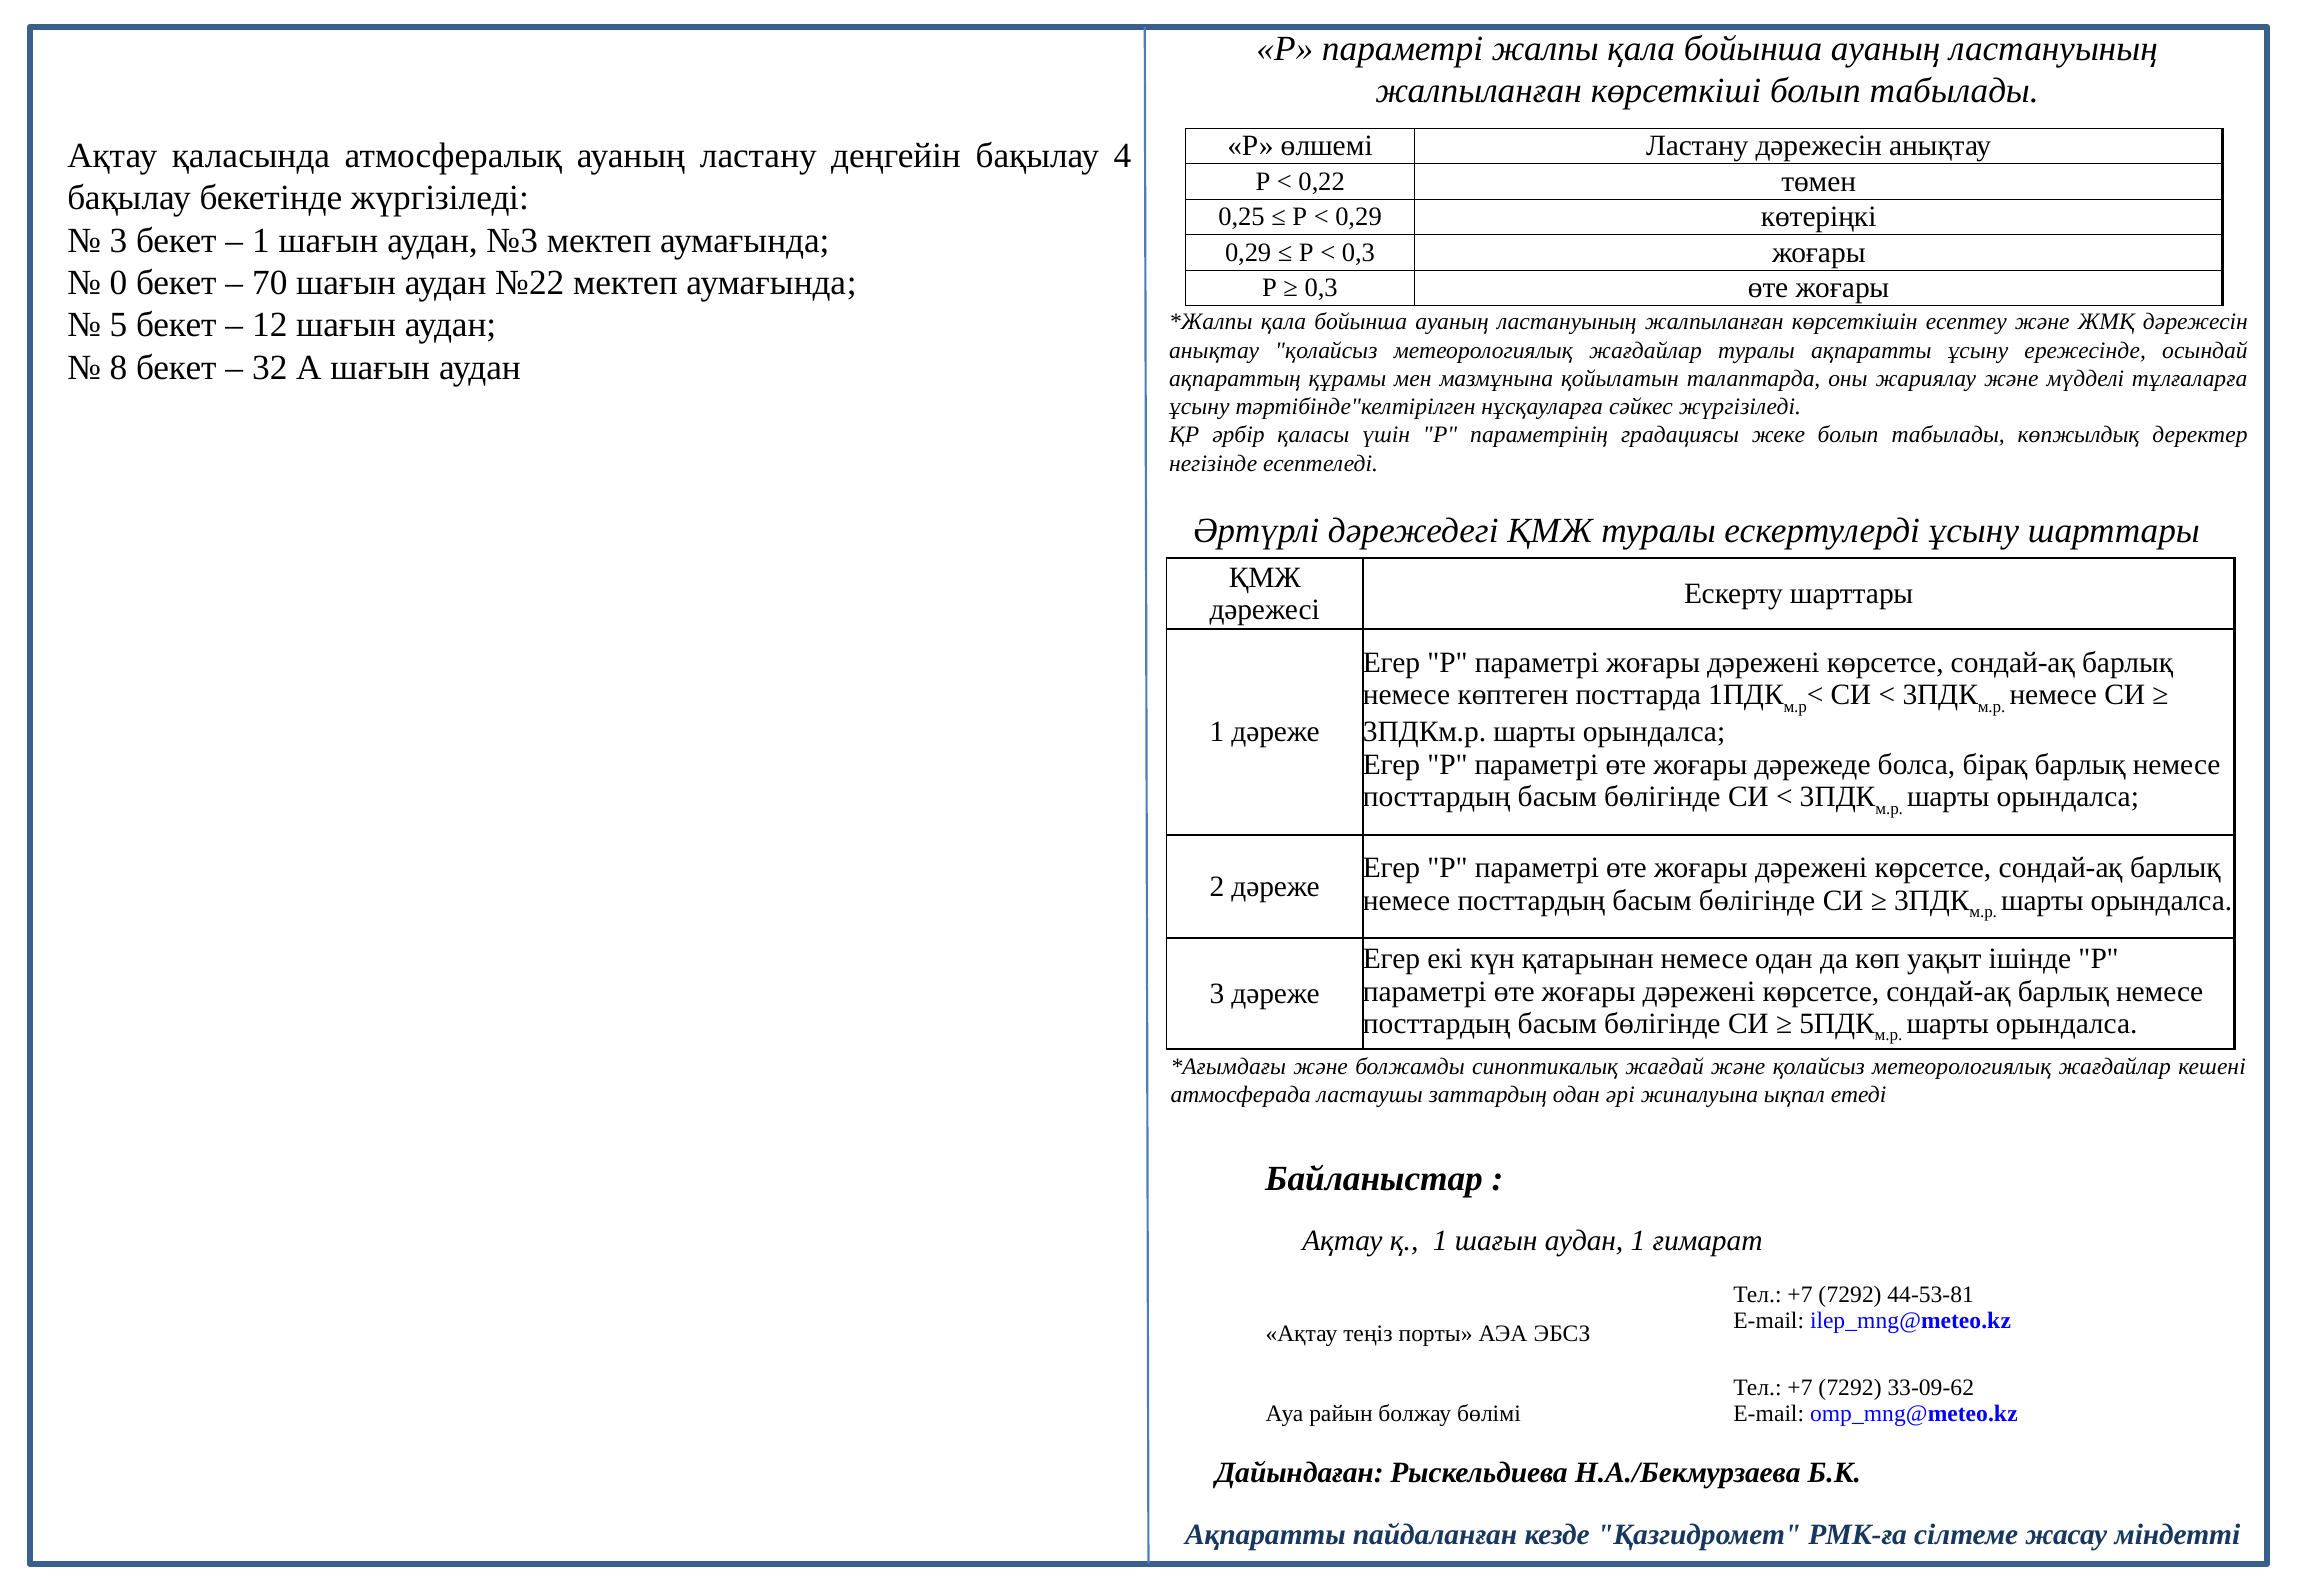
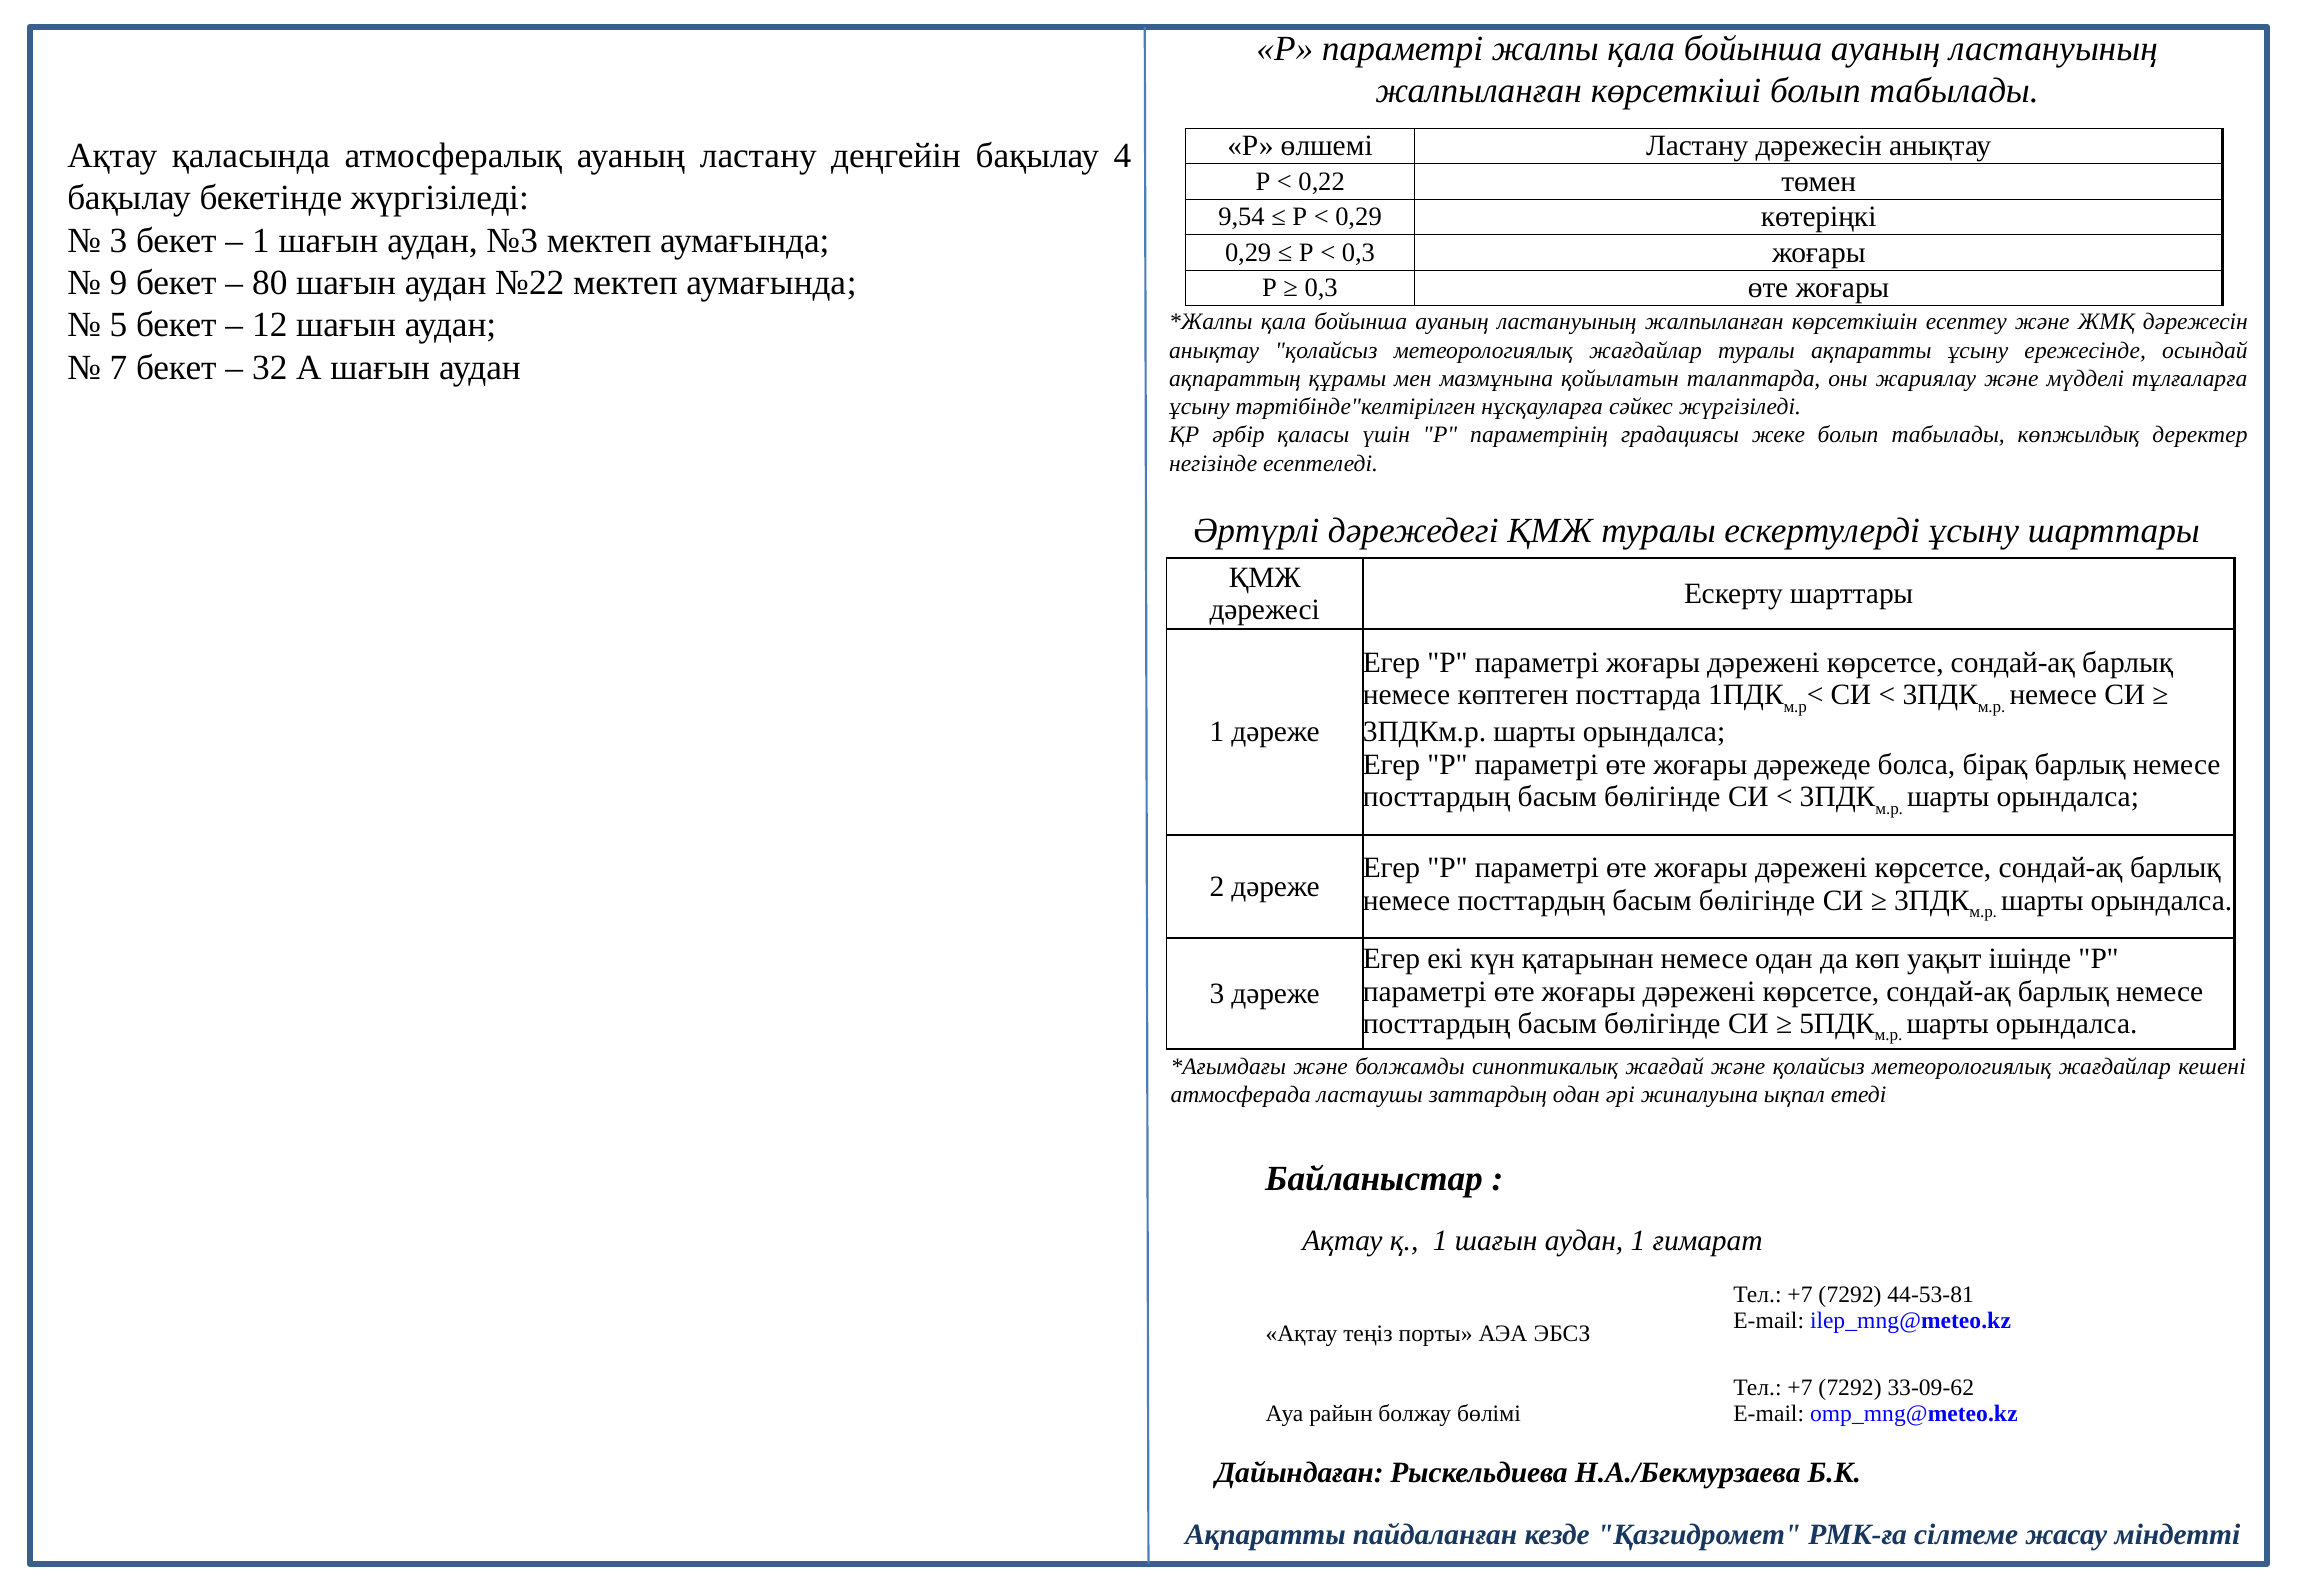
0,25: 0,25 -> 9,54
0: 0 -> 9
70: 70 -> 80
8: 8 -> 7
